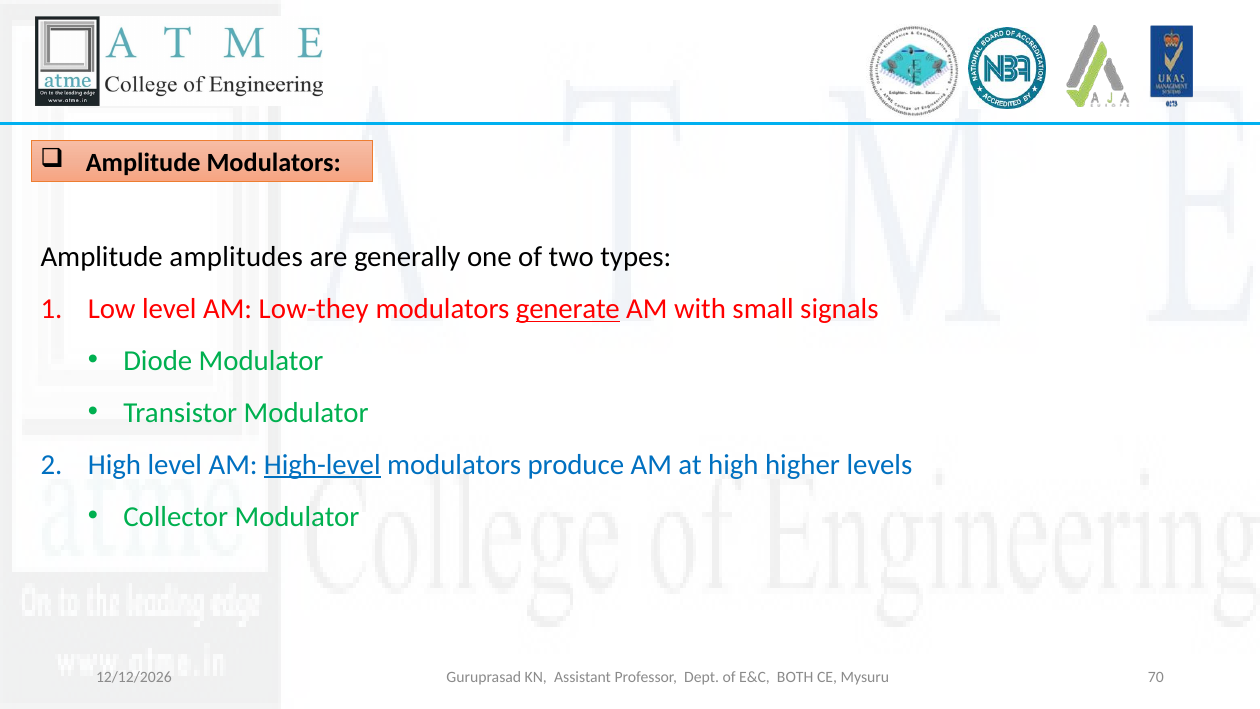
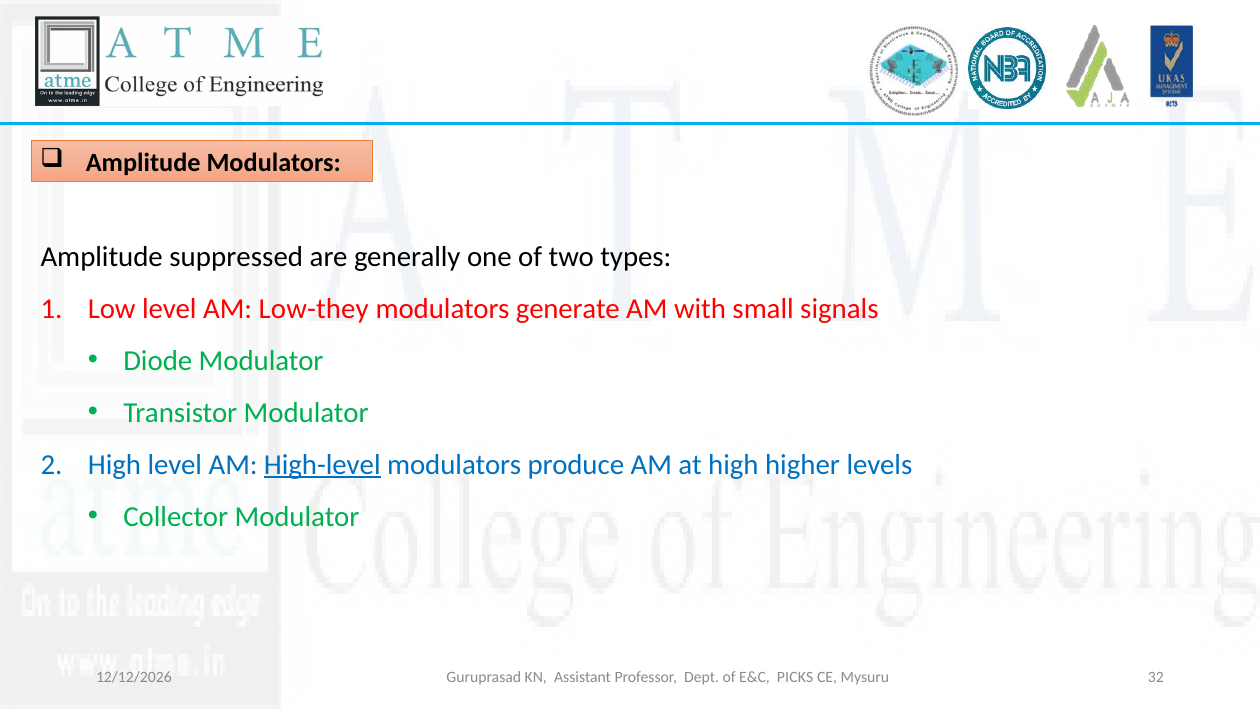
amplitudes: amplitudes -> suppressed
generate underline: present -> none
70: 70 -> 32
BOTH: BOTH -> PICKS
